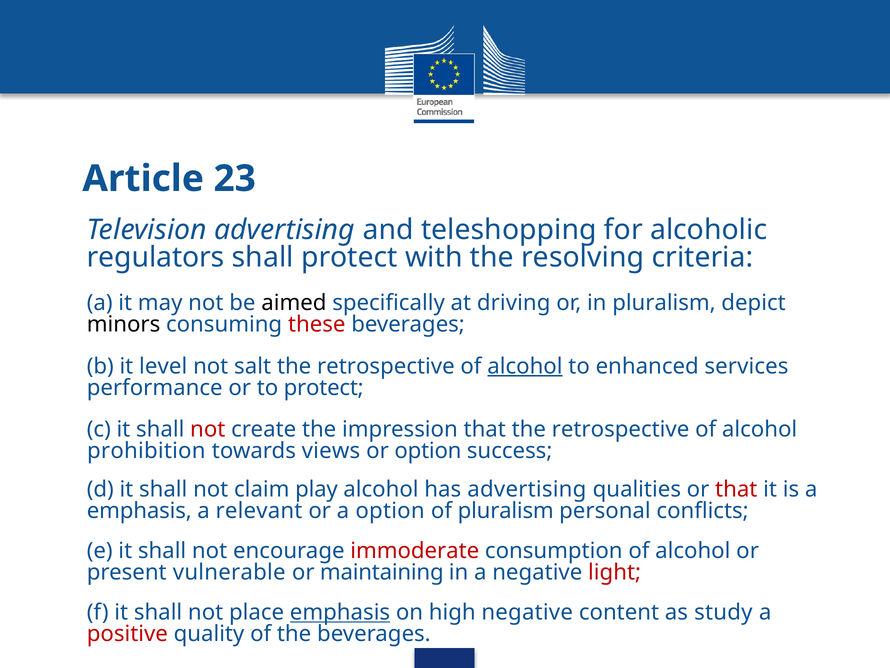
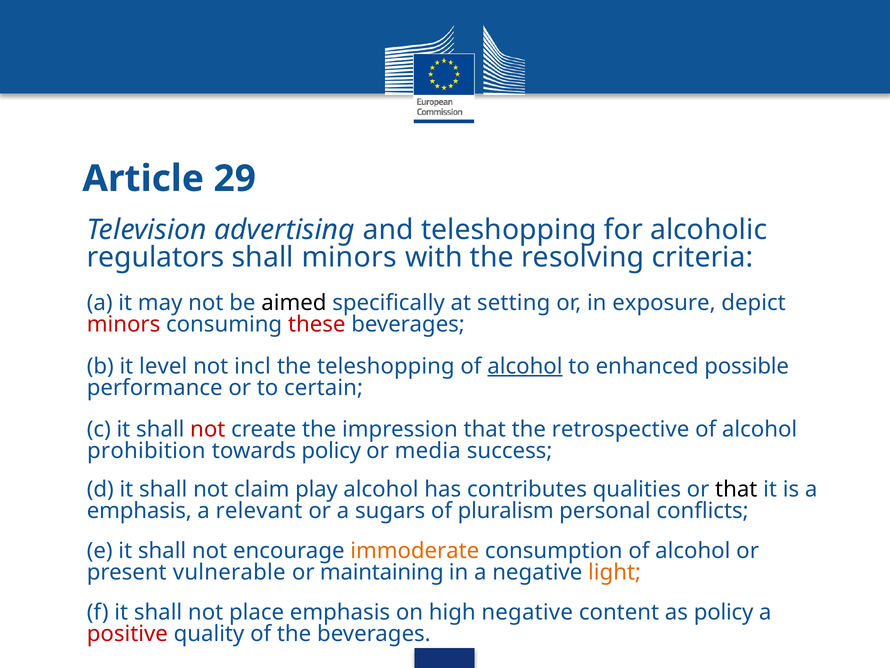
23: 23 -> 29
shall protect: protect -> minors
driving: driving -> setting
in pluralism: pluralism -> exposure
minors at (124, 324) colour: black -> red
salt: salt -> incl
retrospective at (386, 366): retrospective -> teleshopping
services: services -> possible
to protect: protect -> certain
towards views: views -> policy
or option: option -> media
has advertising: advertising -> contributes
that at (736, 489) colour: red -> black
a option: option -> sugars
immoderate colour: red -> orange
light colour: red -> orange
emphasis at (340, 612) underline: present -> none
as study: study -> policy
